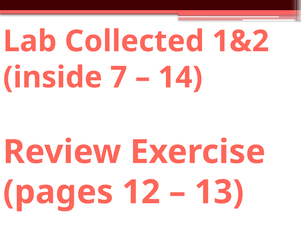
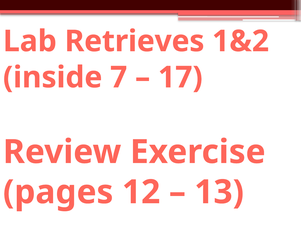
Collected: Collected -> Retrieves
14: 14 -> 17
